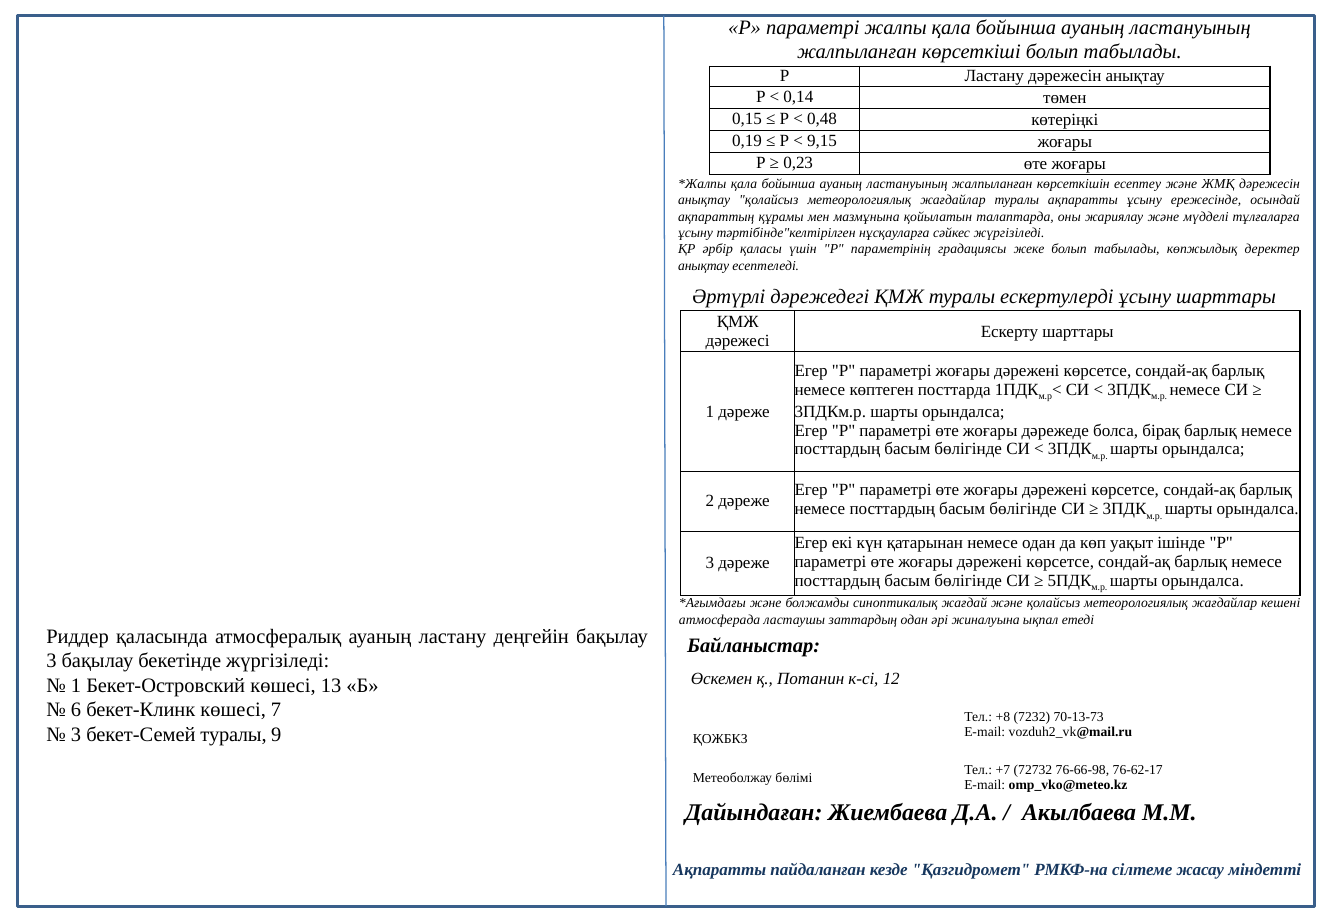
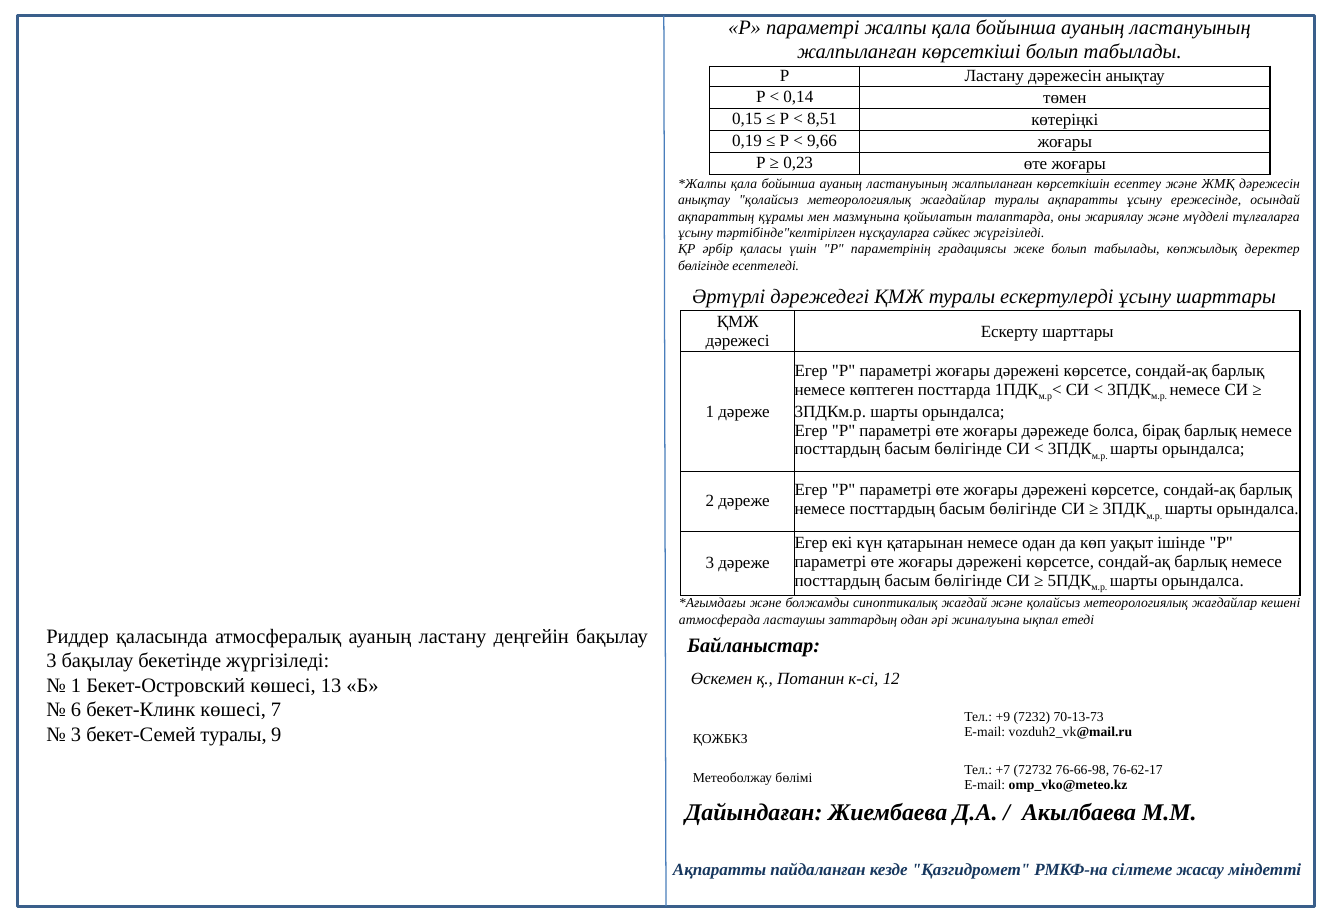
0,48: 0,48 -> 8,51
9,15: 9,15 -> 9,66
анықтау at (704, 266): анықтау -> бөлігінде
+8: +8 -> +9
